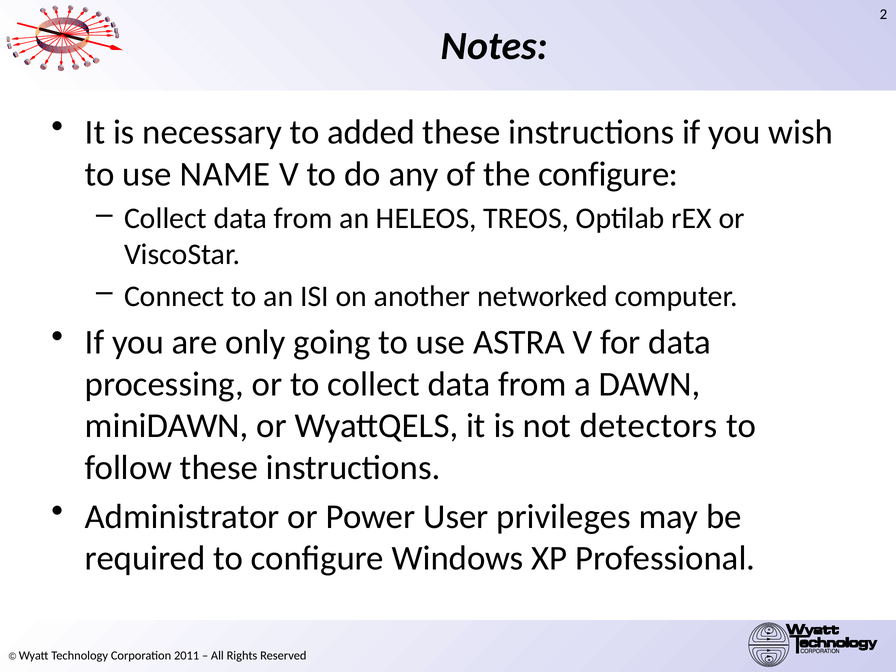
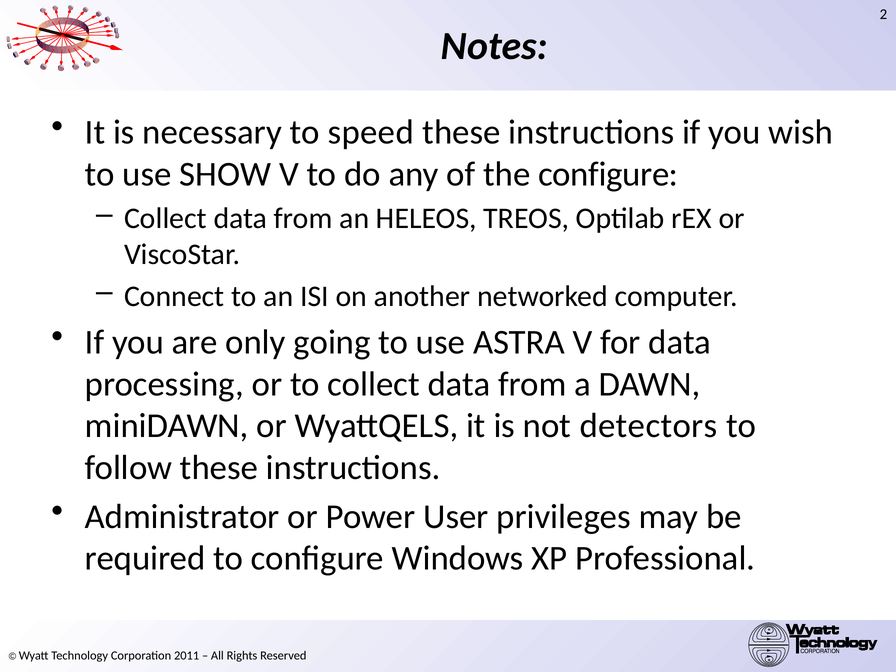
added: added -> speed
NAME: NAME -> SHOW
